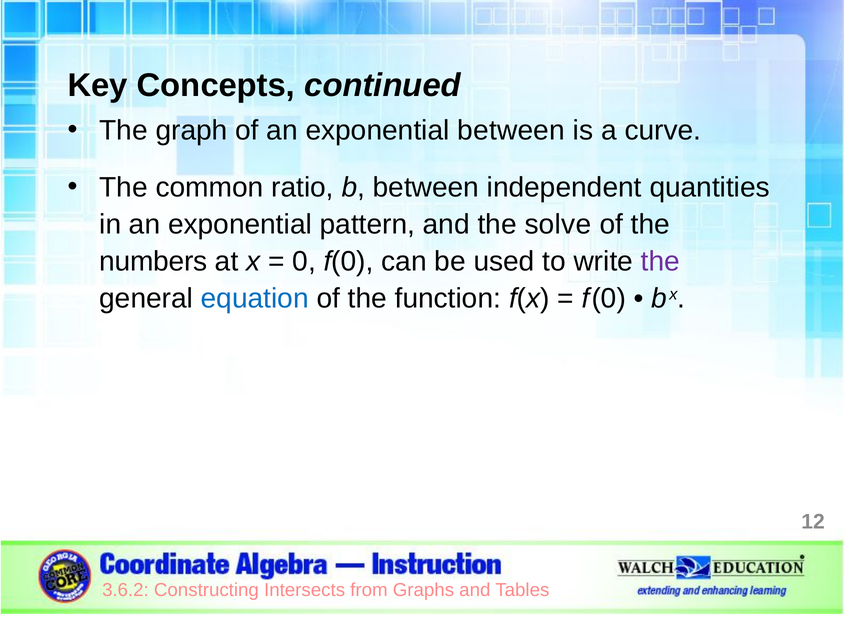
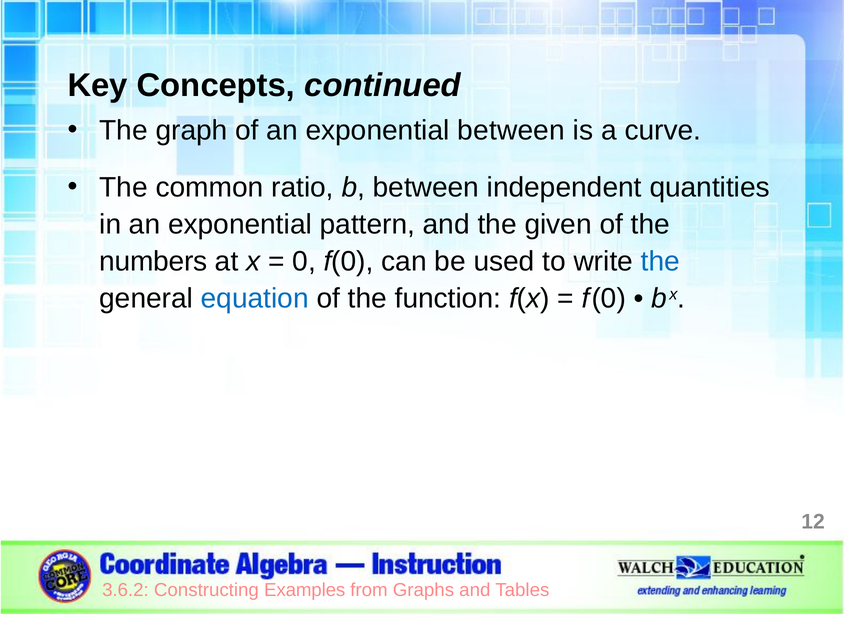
solve: solve -> given
the at (660, 262) colour: purple -> blue
Intersects: Intersects -> Examples
